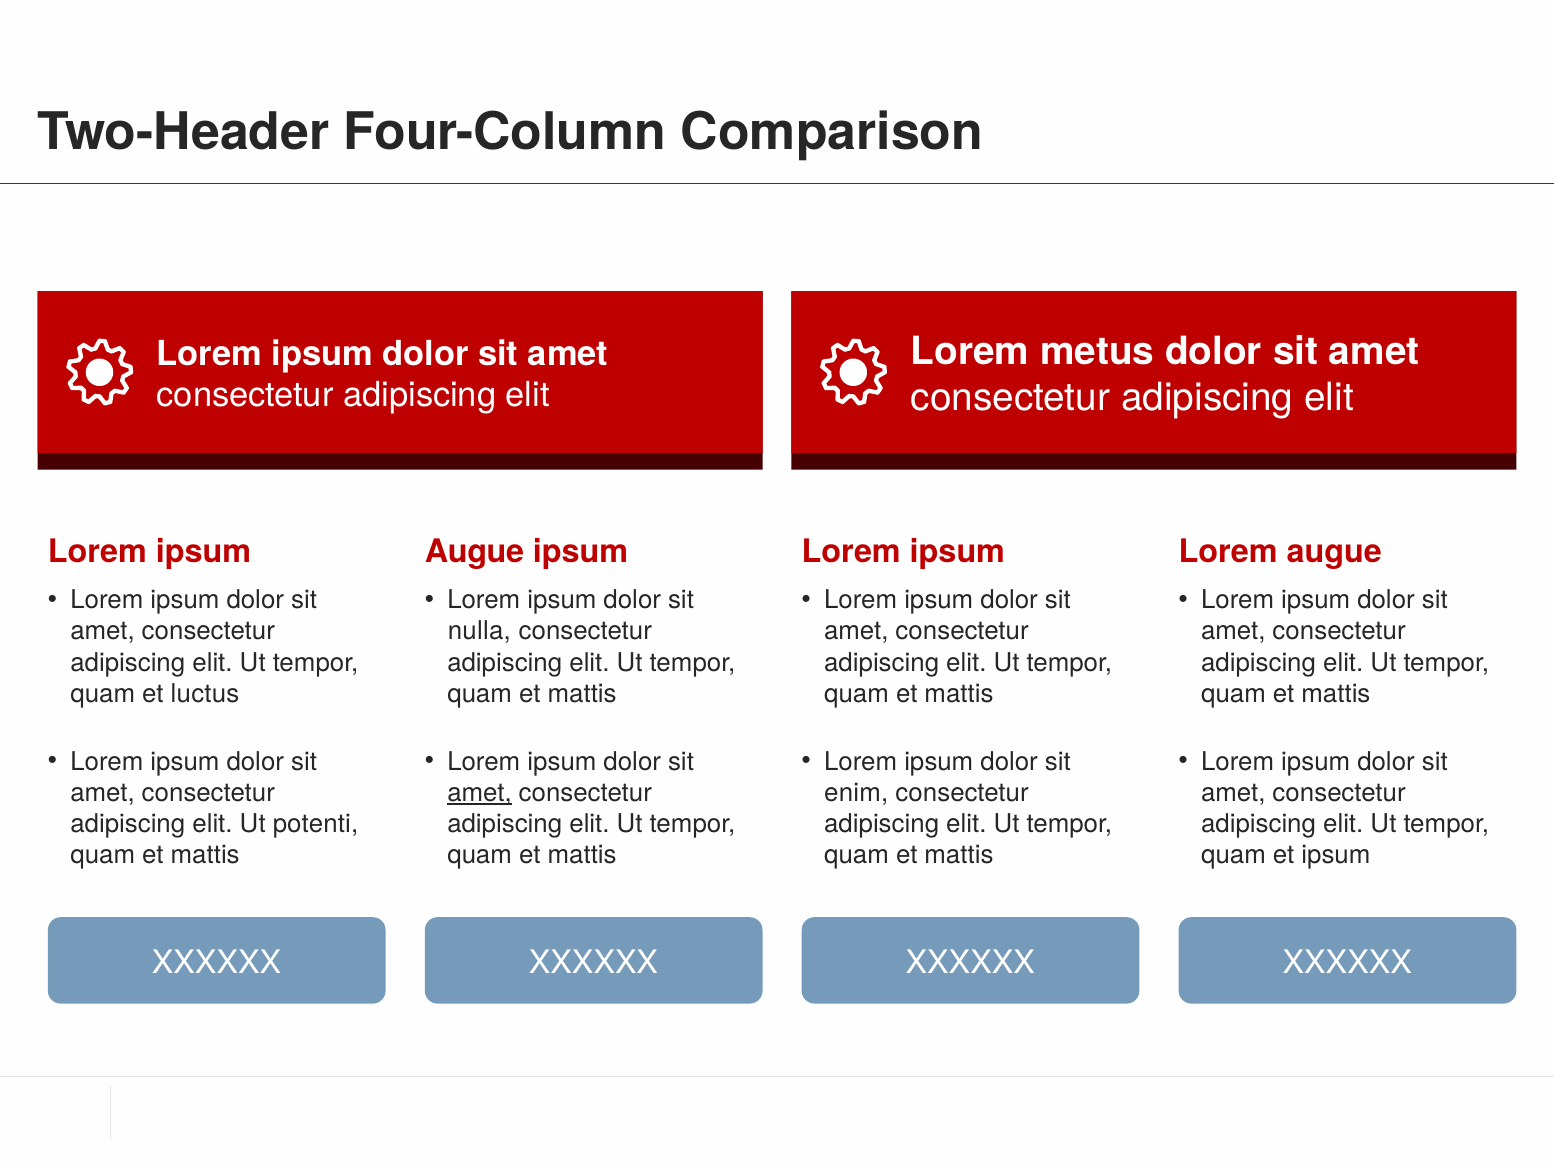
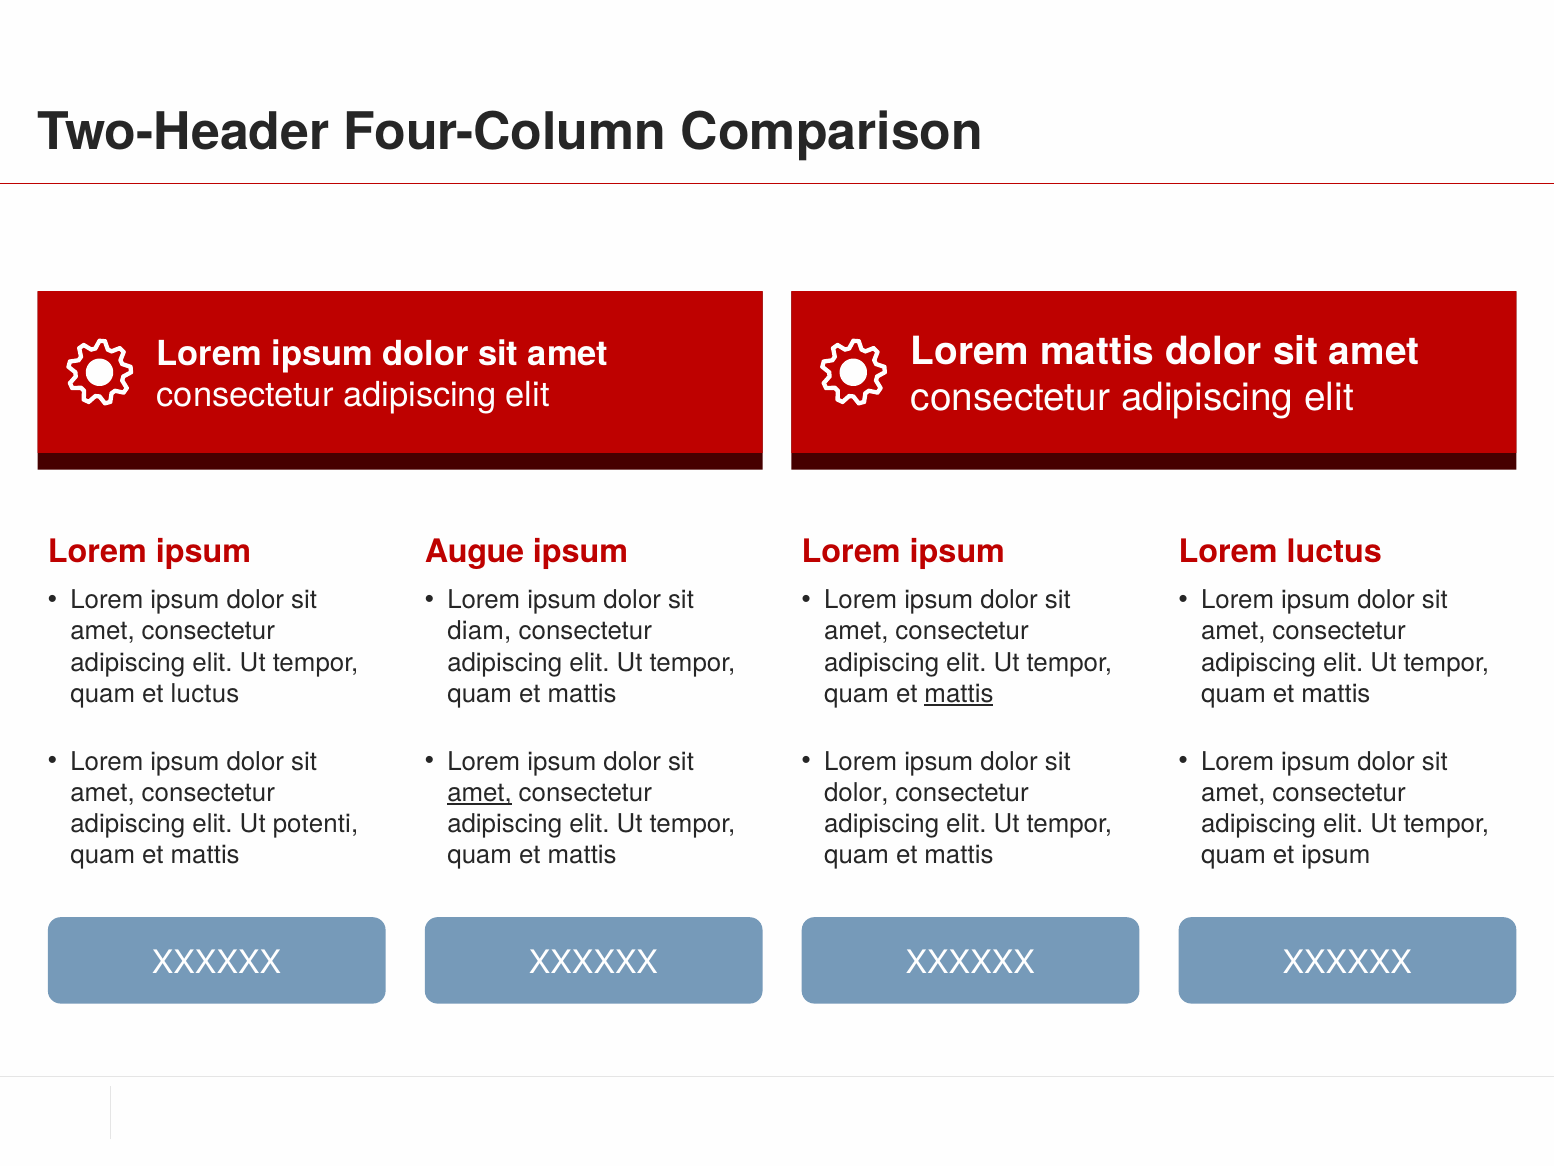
Lorem metus: metus -> mattis
Lorem augue: augue -> luctus
nulla: nulla -> diam
mattis at (959, 693) underline: none -> present
enim at (856, 792): enim -> dolor
